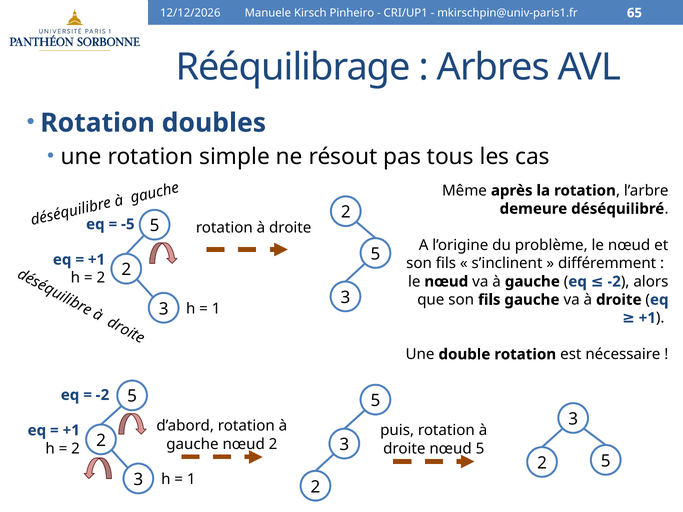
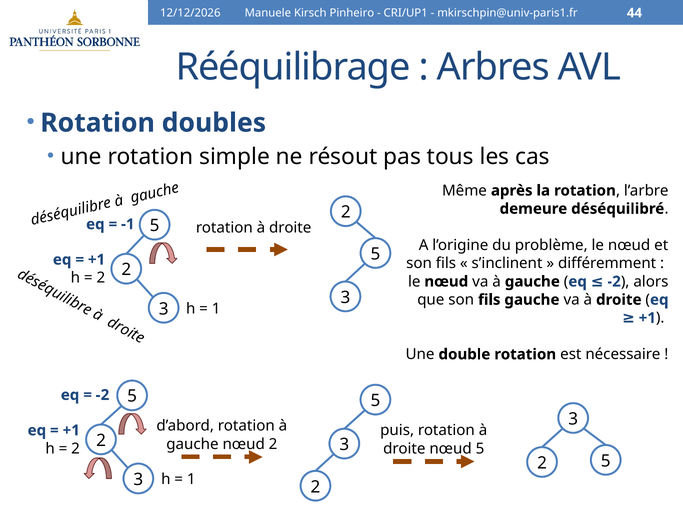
65: 65 -> 44
-5: -5 -> -1
